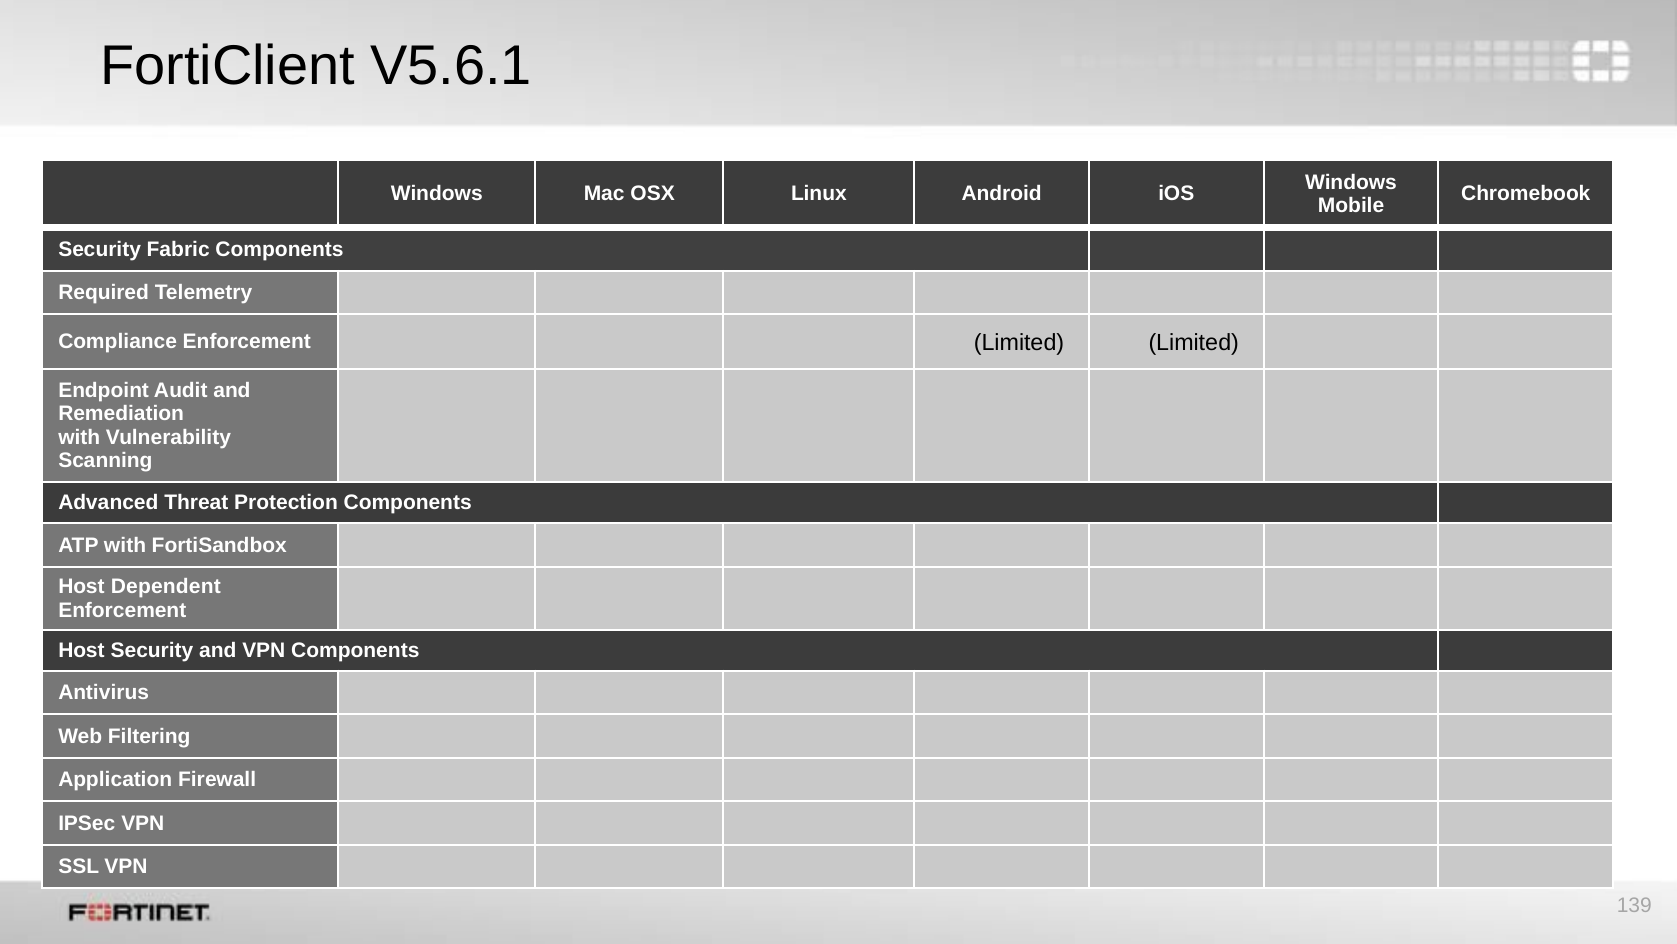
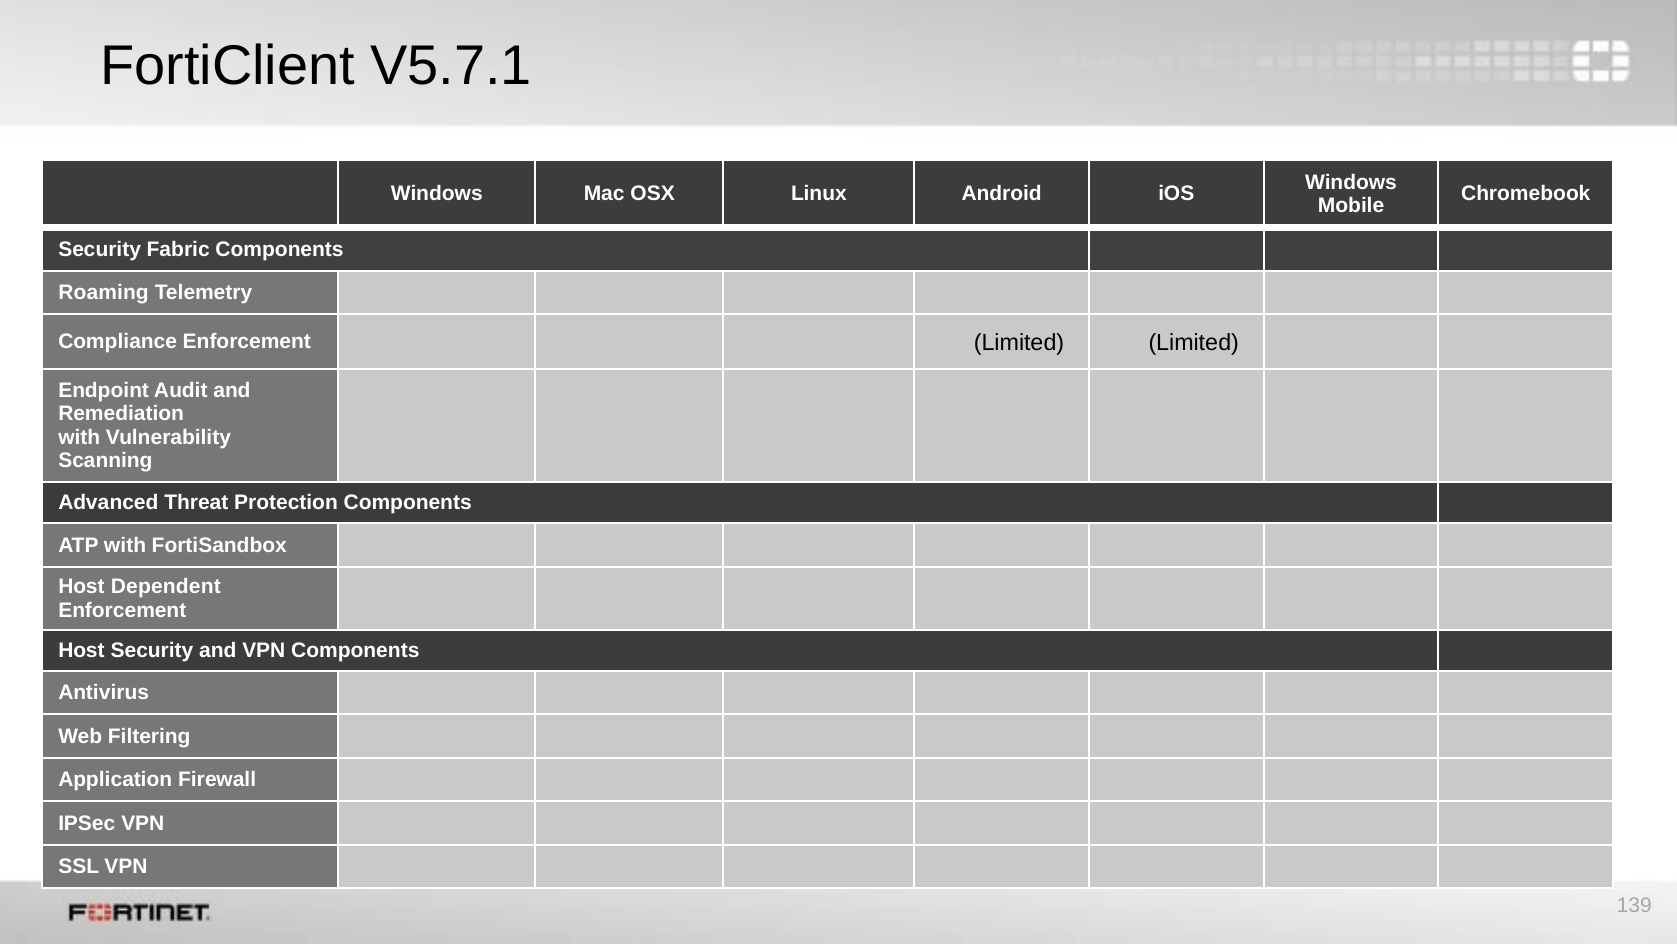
V5.6.1: V5.6.1 -> V5.7.1
Required: Required -> Roaming
